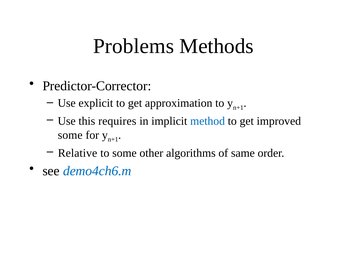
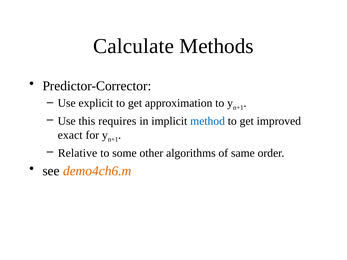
Problems: Problems -> Calculate
some at (70, 135): some -> exact
demo4ch6.m colour: blue -> orange
